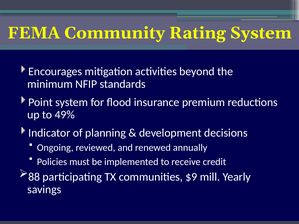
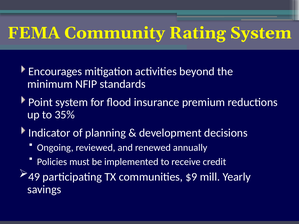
49%: 49% -> 35%
88: 88 -> 49
